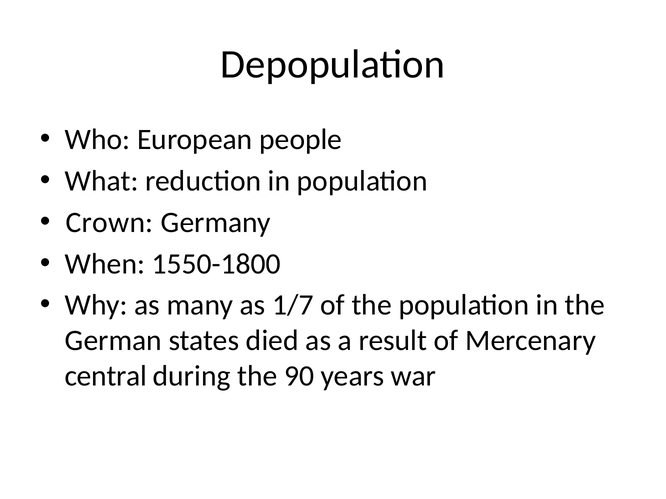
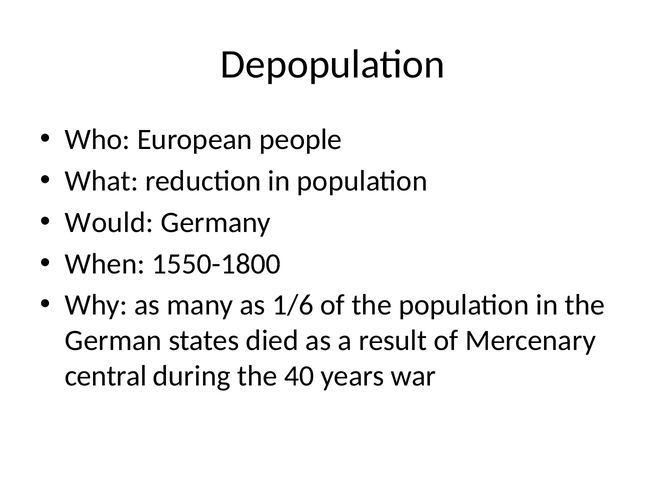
Crown: Crown -> Would
1/7: 1/7 -> 1/6
90: 90 -> 40
